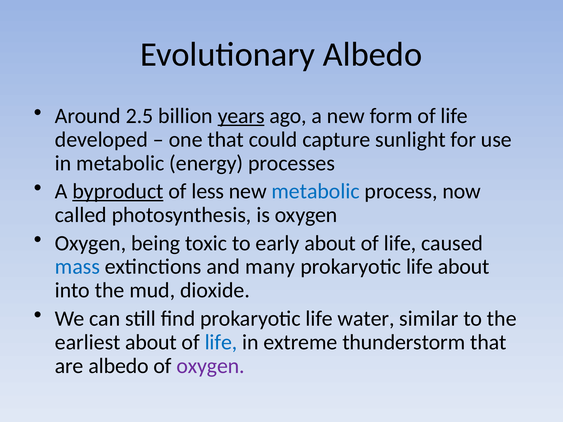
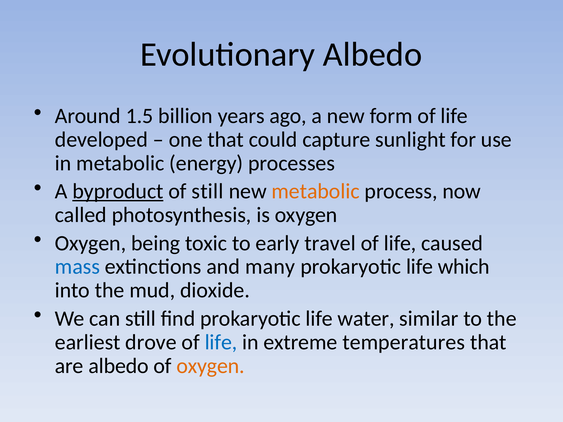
2.5: 2.5 -> 1.5
years underline: present -> none
of less: less -> still
metabolic at (316, 191) colour: blue -> orange
early about: about -> travel
life about: about -> which
earliest about: about -> drove
thunderstorm: thunderstorm -> temperatures
oxygen at (211, 366) colour: purple -> orange
